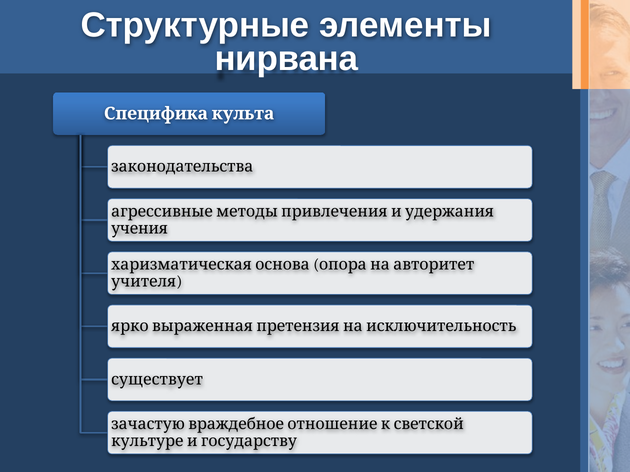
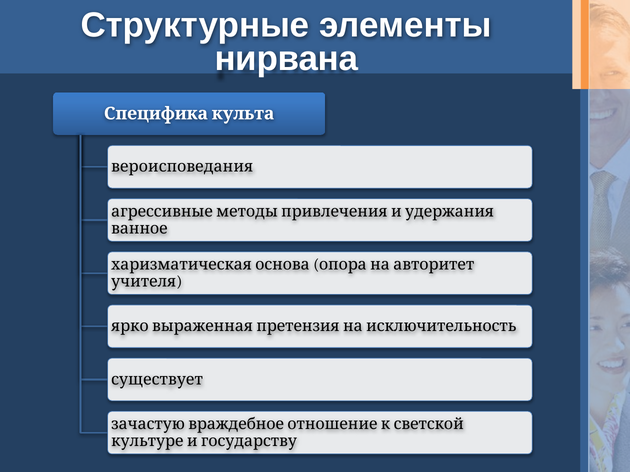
законодательства: законодательства -> вероисповедания
учения: учения -> ванное
